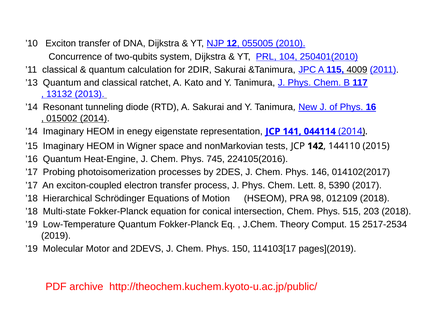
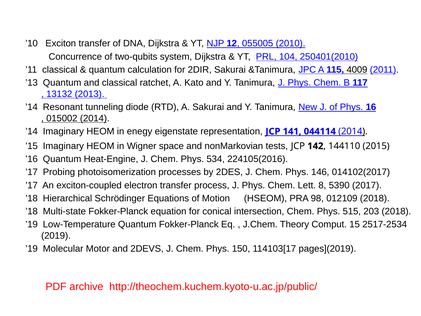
745: 745 -> 534
